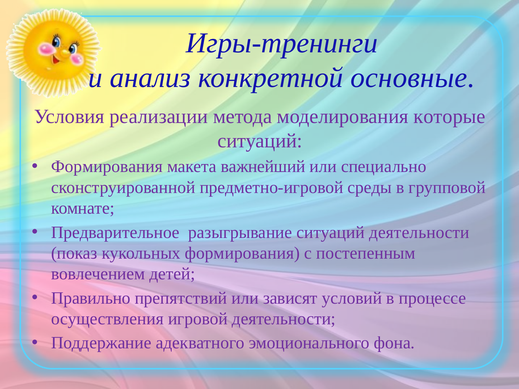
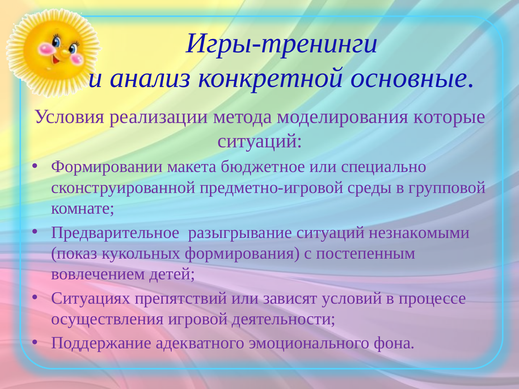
Формирования at (107, 167): Формирования -> Формировании
важнейший: важнейший -> бюджетное
ситуаций деятельности: деятельности -> незнакомыми
Правильно: Правильно -> Ситуациях
